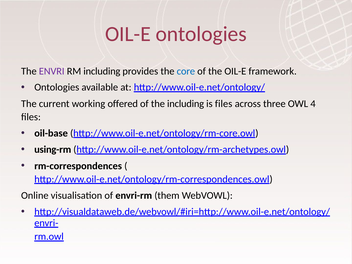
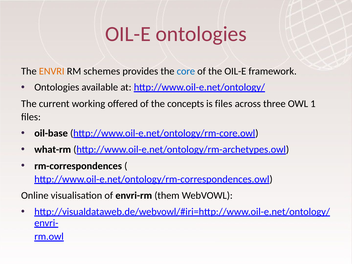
ENVRI colour: purple -> orange
RM including: including -> schemes
the including: including -> concepts
4: 4 -> 1
using-rm: using-rm -> what-rm
